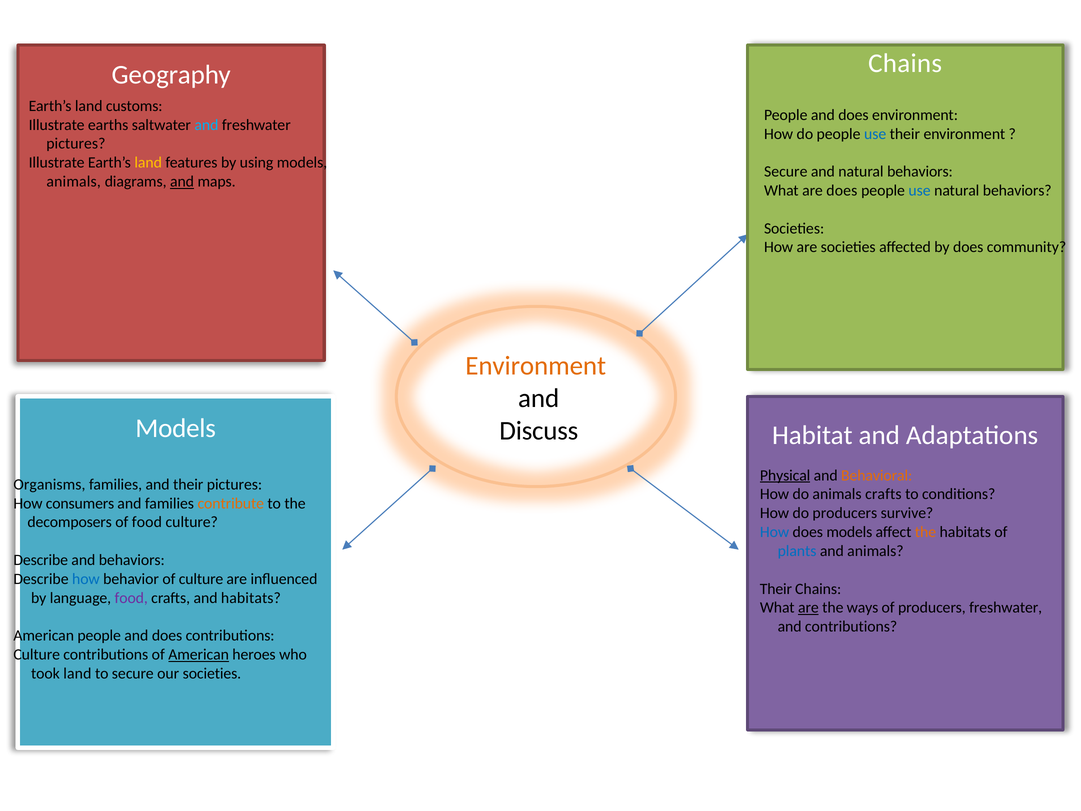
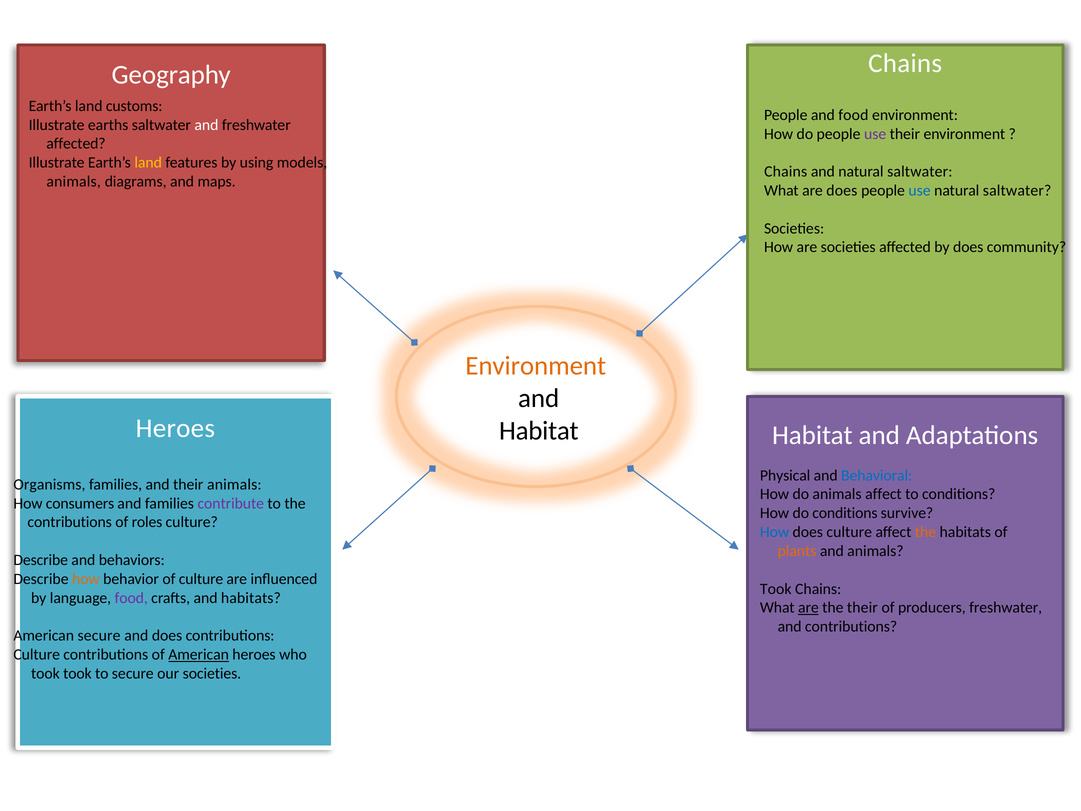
does at (853, 115): does -> food
and at (206, 125) colour: light blue -> white
use at (875, 134) colour: blue -> purple
pictures at (76, 144): pictures -> affected
Secure at (786, 172): Secure -> Chains
and natural behaviors: behaviors -> saltwater
and at (182, 182) underline: present -> none
behaviors at (1017, 190): behaviors -> saltwater
Models at (176, 428): Models -> Heroes
Discuss at (539, 431): Discuss -> Habitat
Physical underline: present -> none
Behavioral colour: orange -> blue
their pictures: pictures -> animals
animals crafts: crafts -> affect
contribute colour: orange -> purple
do producers: producers -> conditions
decomposers at (70, 522): decomposers -> contributions
of food: food -> roles
does models: models -> culture
plants colour: blue -> orange
how at (86, 579) colour: blue -> orange
Their at (776, 589): Their -> Took
the ways: ways -> their
American people: people -> secure
took land: land -> took
